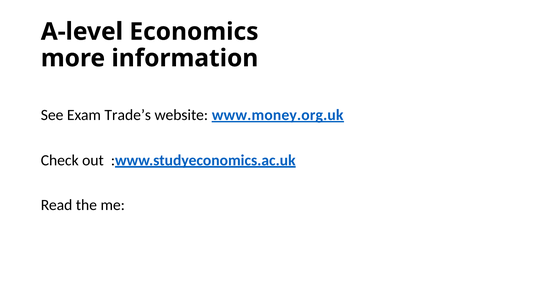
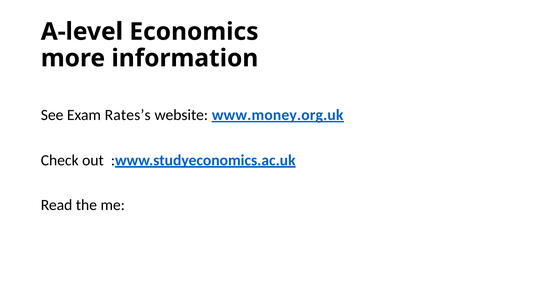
Trade’s: Trade’s -> Rates’s
